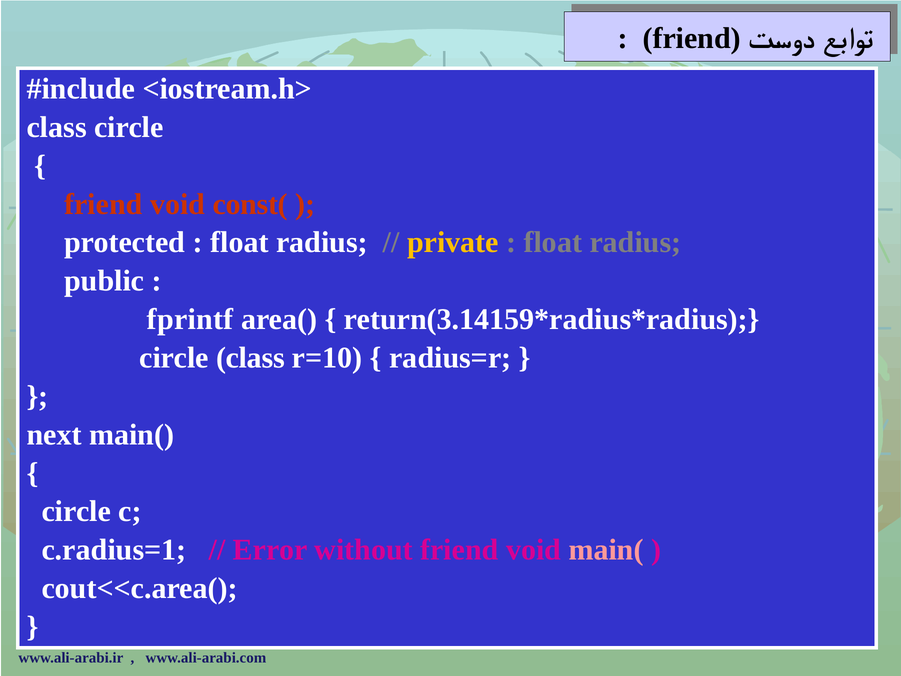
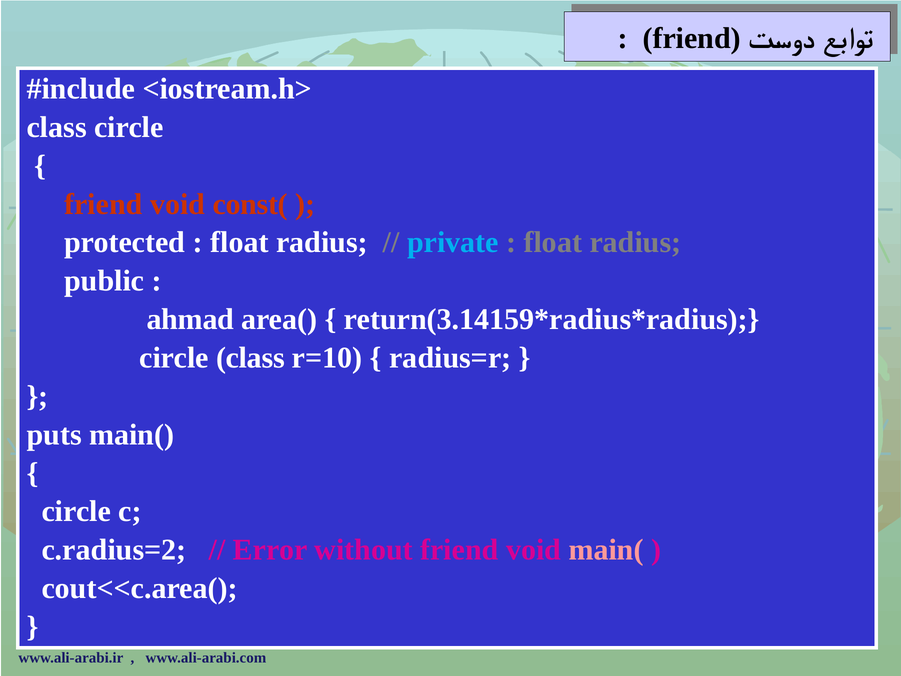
private colour: yellow -> light blue
fprintf: fprintf -> ahmad
next: next -> puts
c.radius=1: c.radius=1 -> c.radius=2
